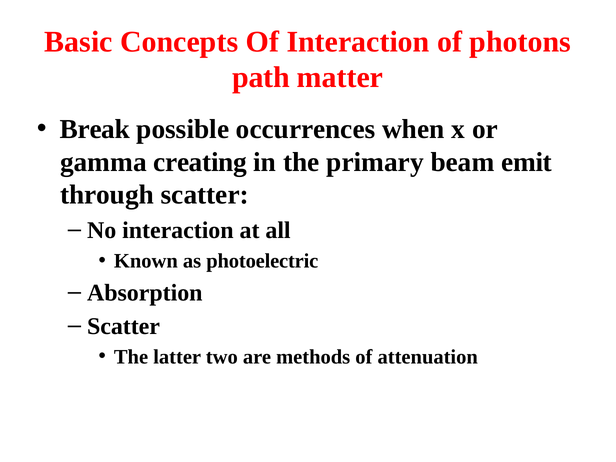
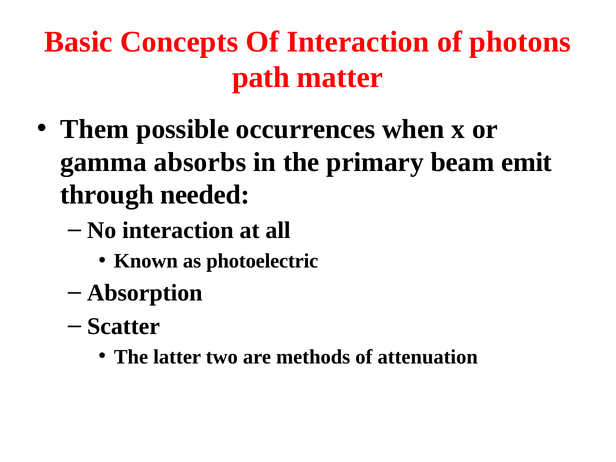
Break: Break -> Them
creating: creating -> absorbs
through scatter: scatter -> needed
